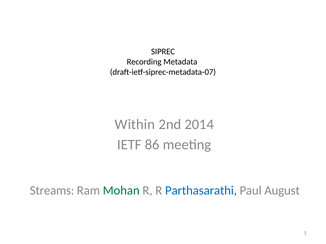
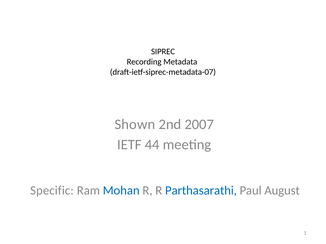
Within: Within -> Shown
2014: 2014 -> 2007
86: 86 -> 44
Streams: Streams -> Specific
Mohan colour: green -> blue
